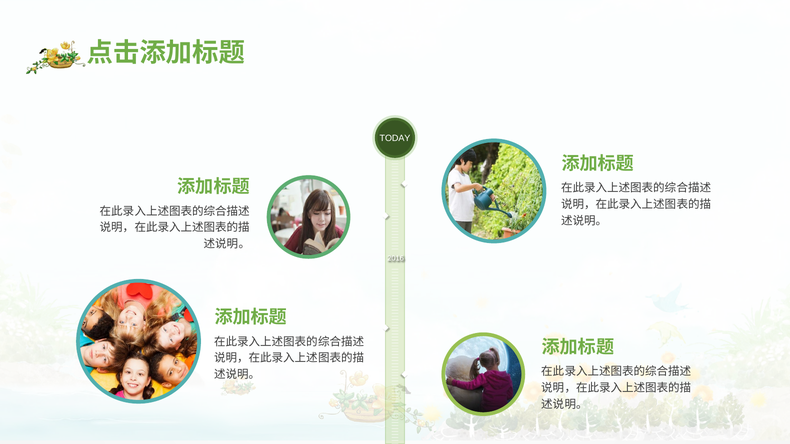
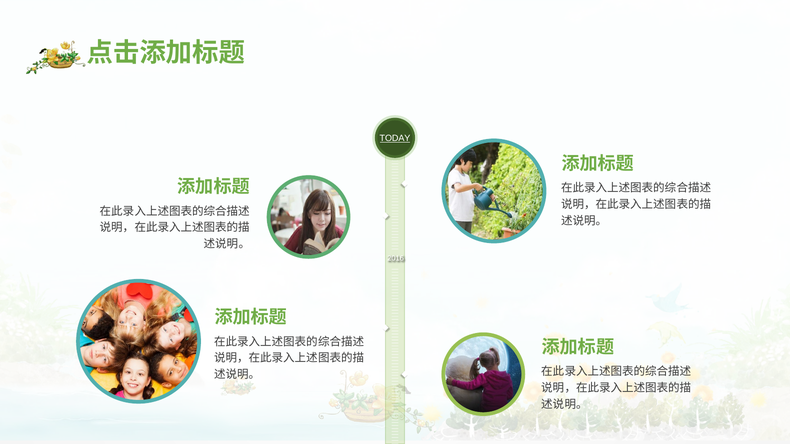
TODAY underline: none -> present
